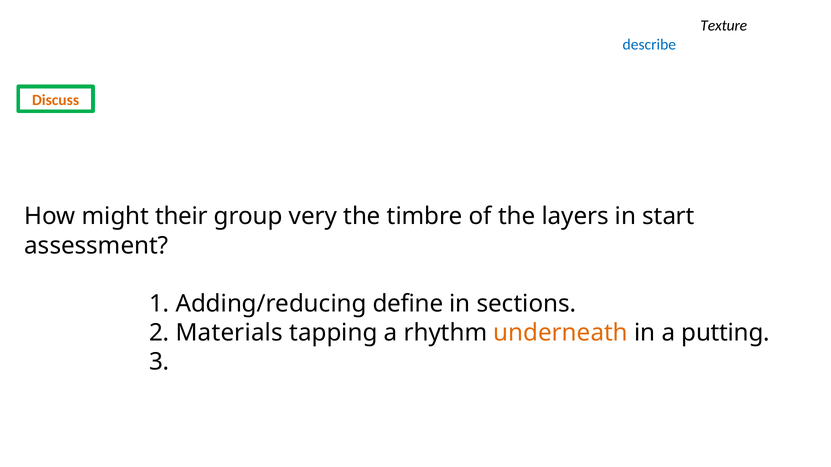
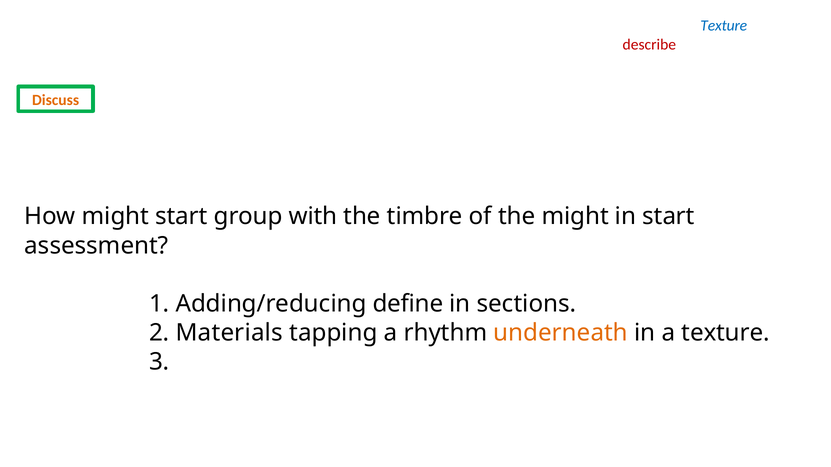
Texture at (724, 26) colour: black -> blue
describe colour: blue -> red
might their: their -> start
very: very -> with
the layers: layers -> might
a putting: putting -> texture
